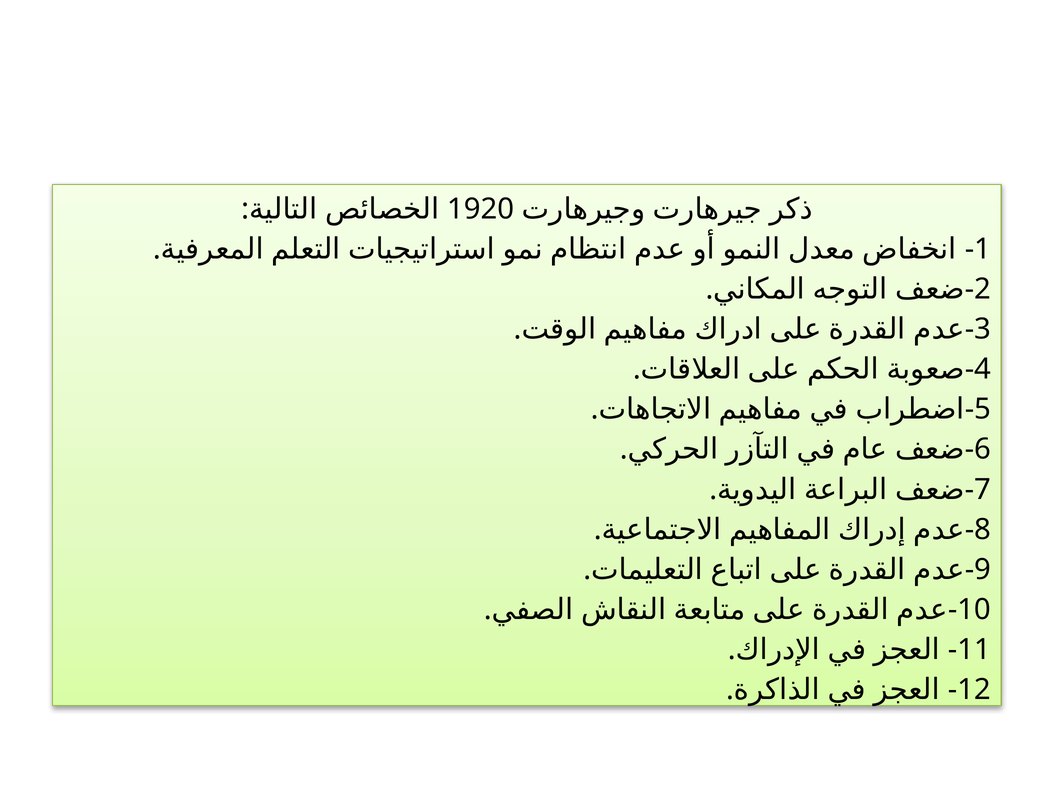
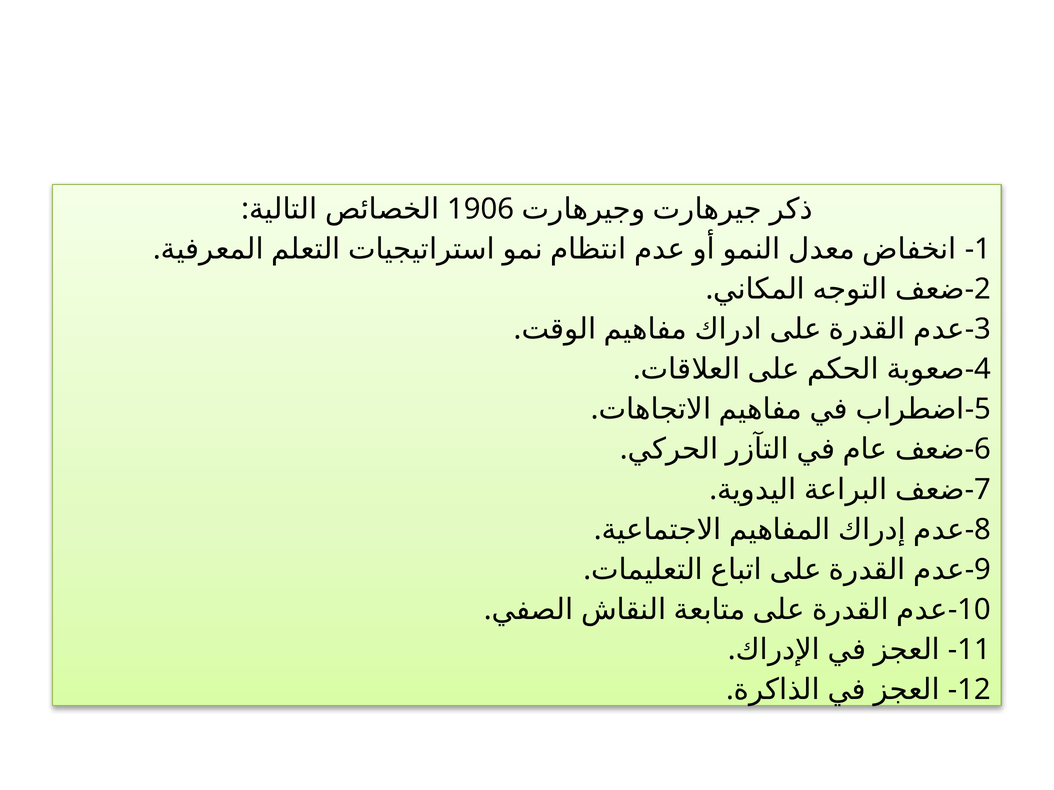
1920: 1920 -> 1906
